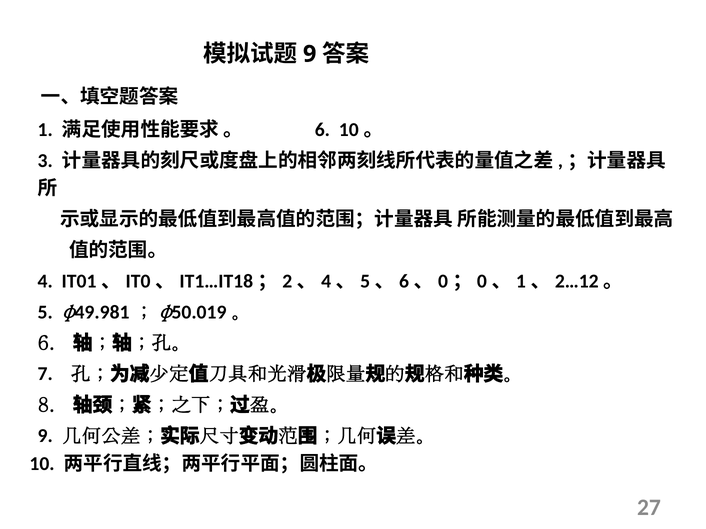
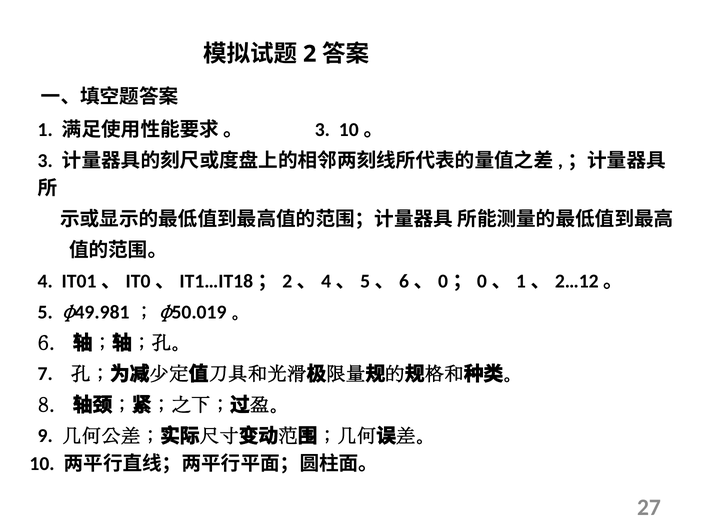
9 at (310, 54): 9 -> 2
6 at (322, 130): 6 -> 3
